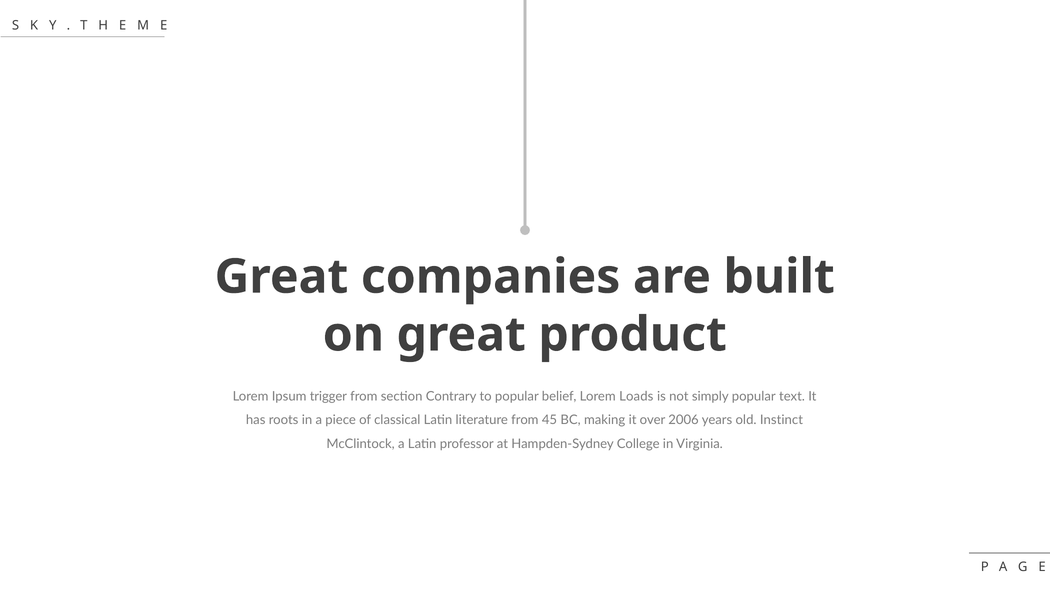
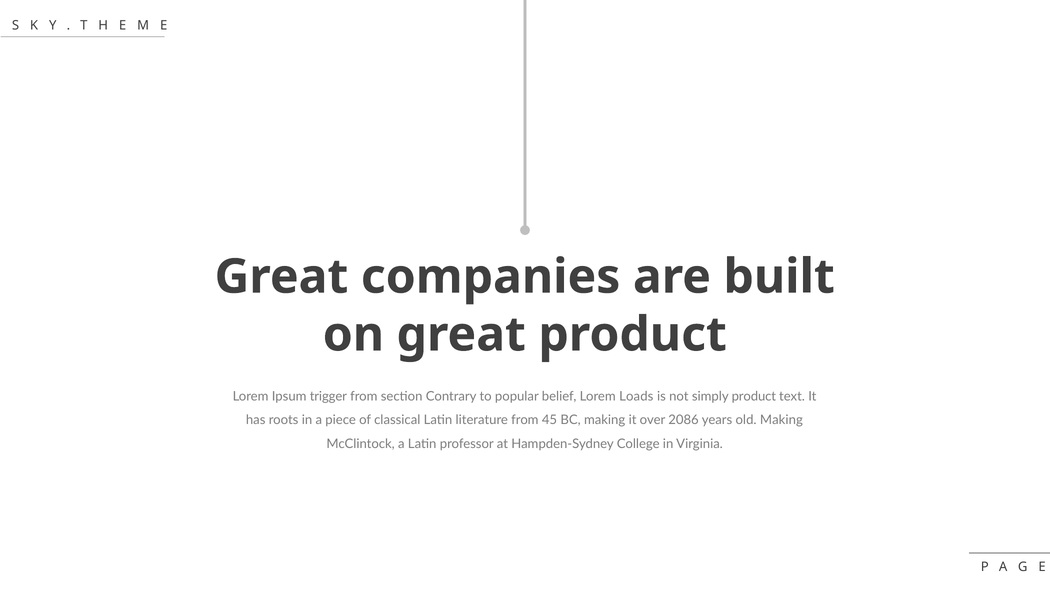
simply popular: popular -> product
2006: 2006 -> 2086
old Instinct: Instinct -> Making
